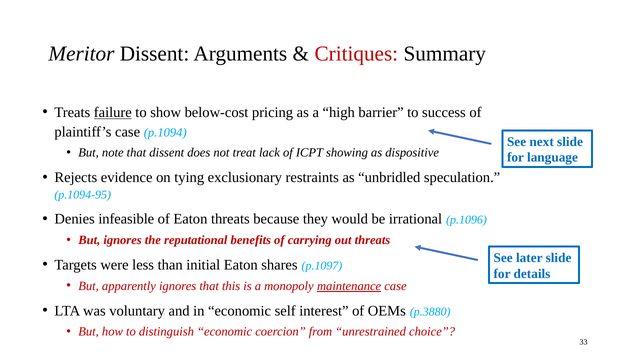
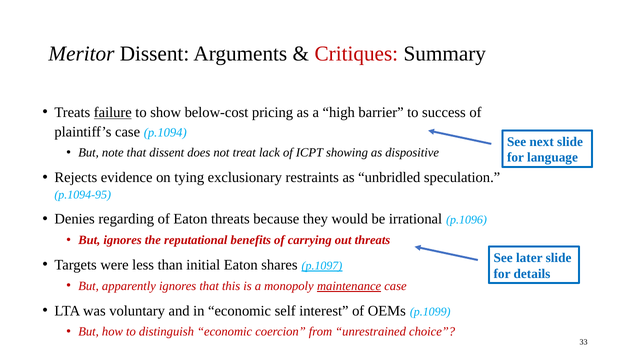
infeasible: infeasible -> regarding
p.1097 underline: none -> present
p.3880: p.3880 -> p.1099
